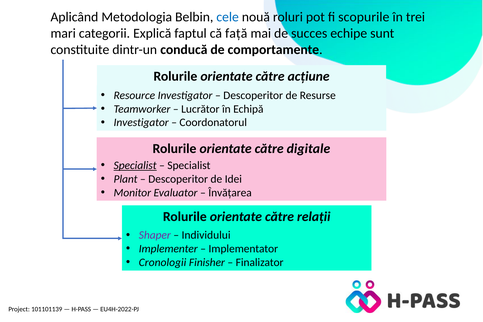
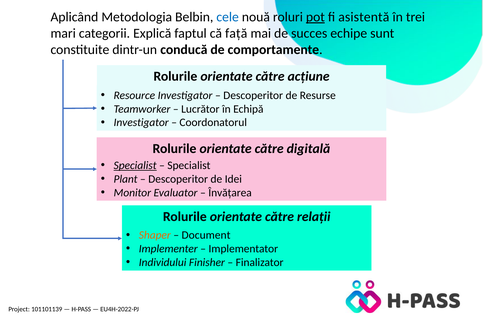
pot underline: none -> present
scopurile: scopurile -> asistentă
digitale: digitale -> digitală
Shaper colour: purple -> orange
Individului: Individului -> Document
Cronologii: Cronologii -> Individului
